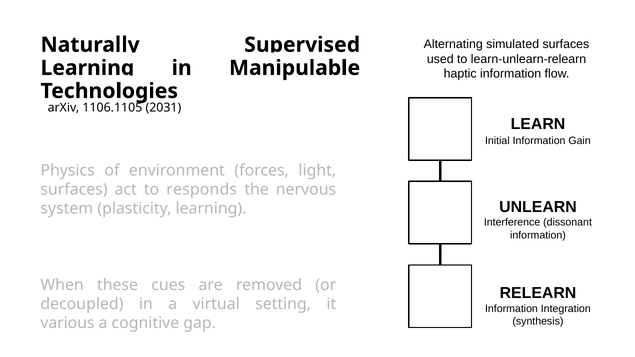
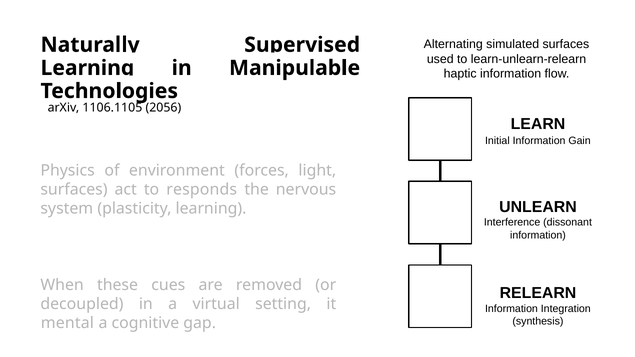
2031: 2031 -> 2056
various: various -> mental
